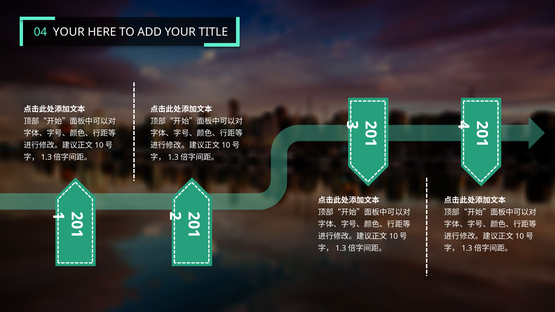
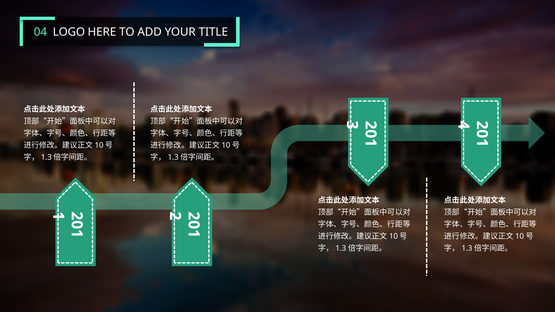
04 YOUR: YOUR -> LOGO
